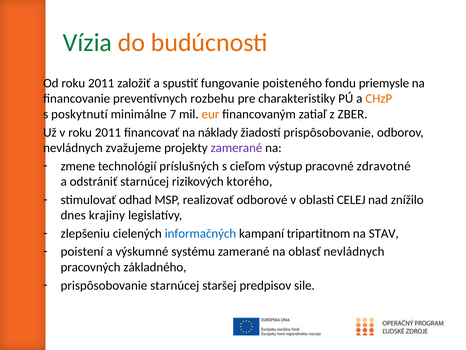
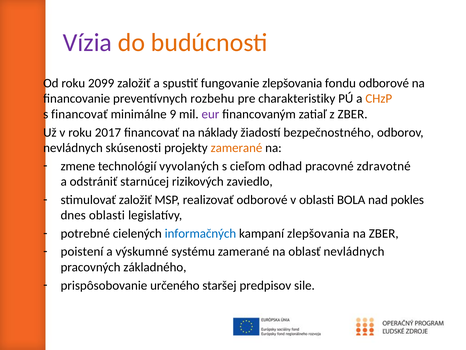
Vízia colour: green -> purple
Od roku 2011: 2011 -> 2099
fungovanie poisteného: poisteného -> zlepšovania
fondu priemysle: priemysle -> odborové
s poskytnutí: poskytnutí -> financovať
7: 7 -> 9
eur colour: orange -> purple
v roku 2011: 2011 -> 2017
žiadostí prispôsobovanie: prispôsobovanie -> bezpečnostného
zvažujeme: zvažujeme -> skúsenosti
zamerané at (236, 148) colour: purple -> orange
príslušných: príslušných -> vyvolaných
výstup: výstup -> odhad
ktorého: ktorého -> zaviedlo
stimulovať odhad: odhad -> založiť
CELEJ: CELEJ -> BOLA
znížilo: znížilo -> pokles
dnes krajiny: krajiny -> oblasti
zlepšeniu: zlepšeniu -> potrebné
kampaní tripartitnom: tripartitnom -> zlepšovania
na STAV: STAV -> ZBER
prispôsobovanie starnúcej: starnúcej -> určeného
